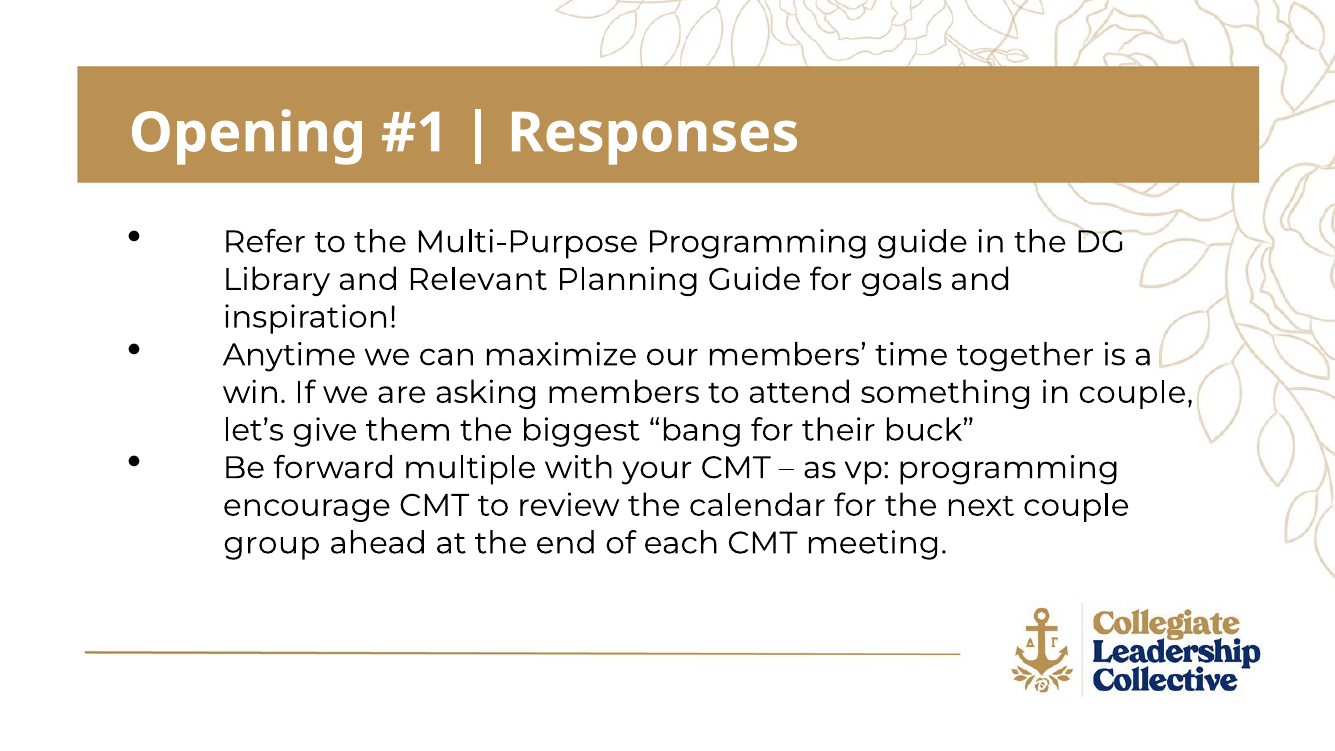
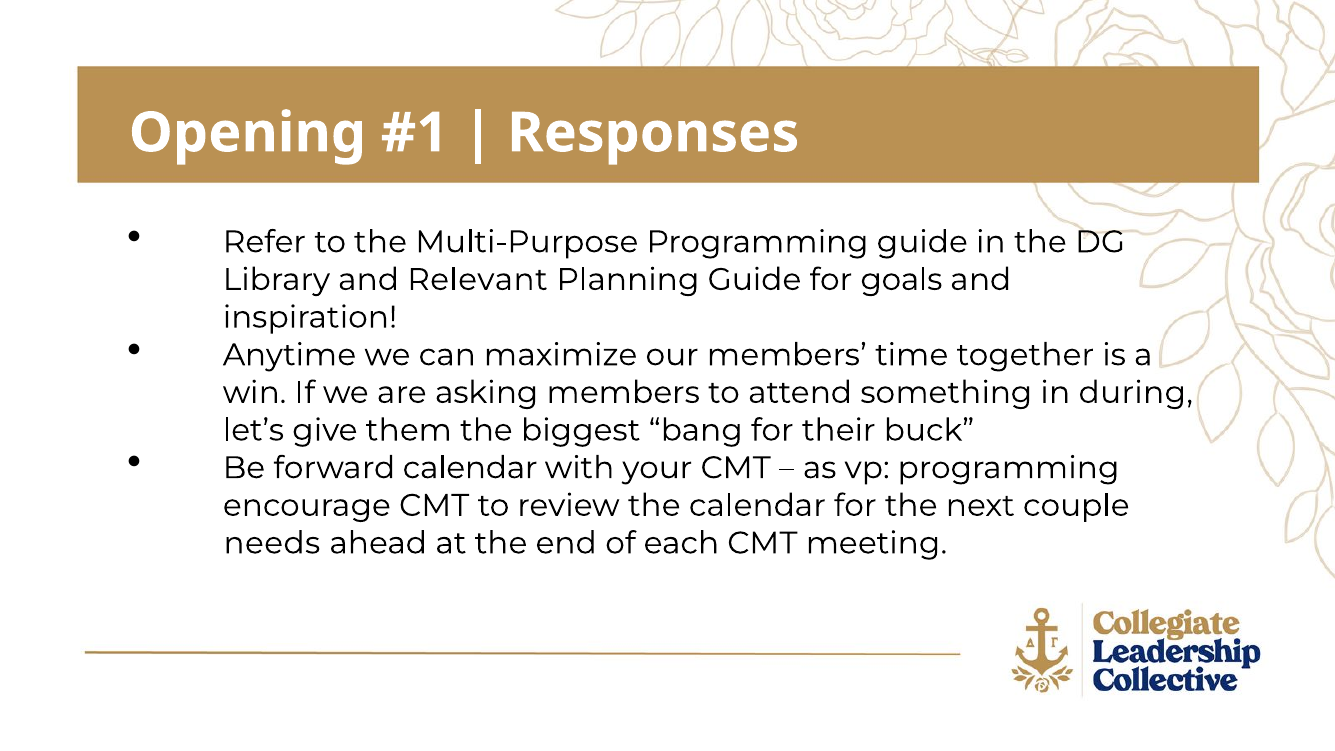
in couple: couple -> during
forward multiple: multiple -> calendar
group: group -> needs
